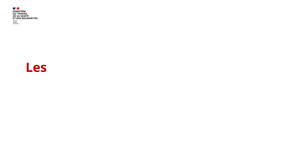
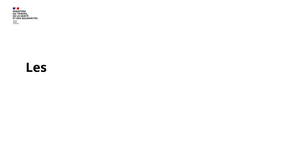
Les colour: red -> black
